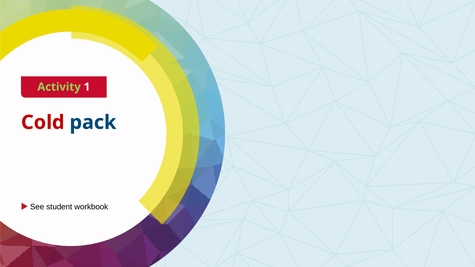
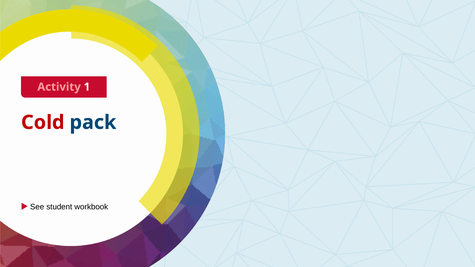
Activity colour: light green -> pink
